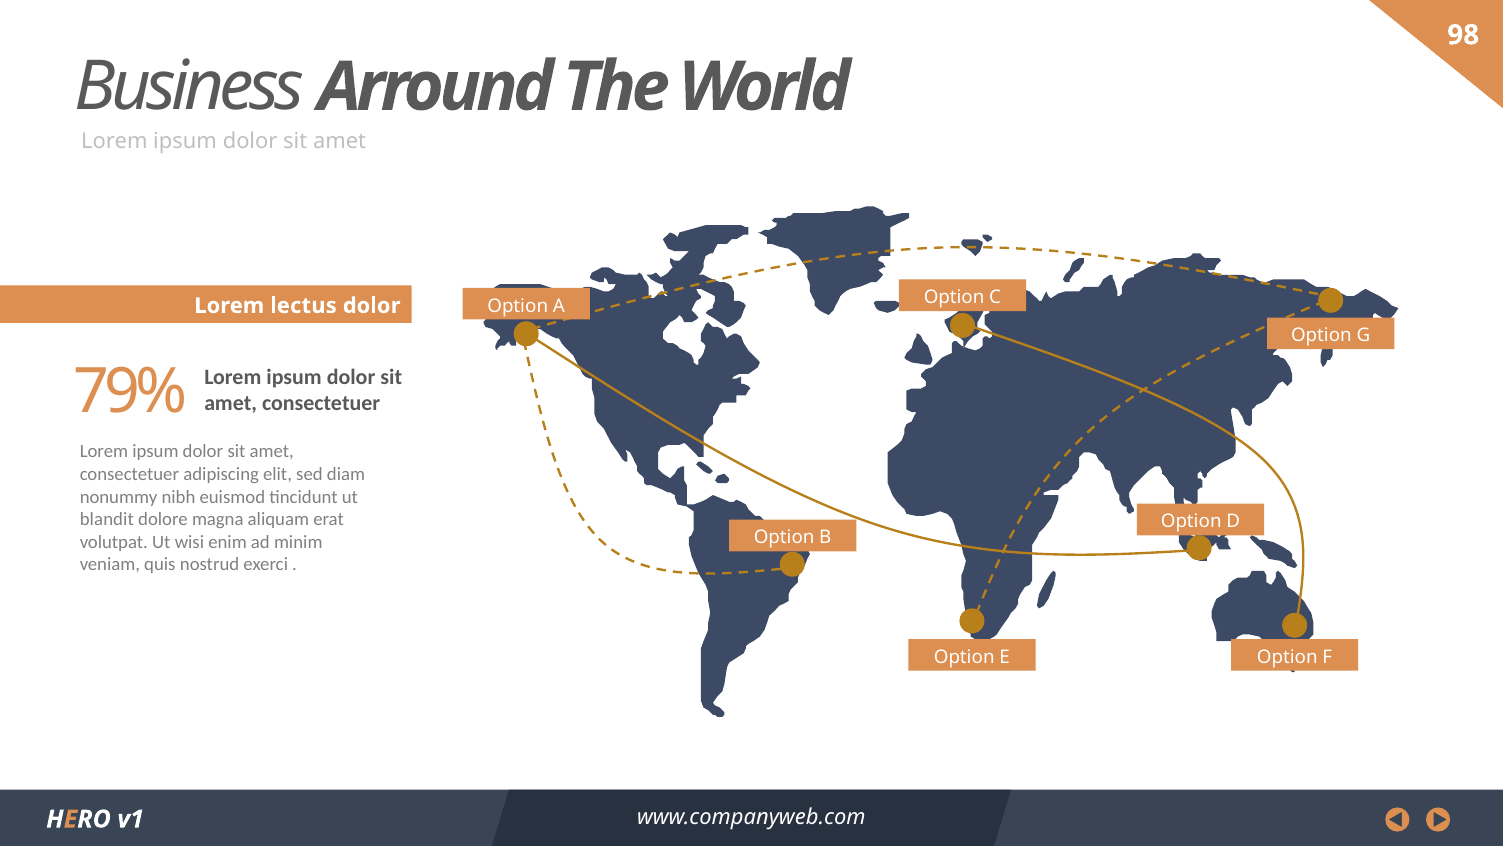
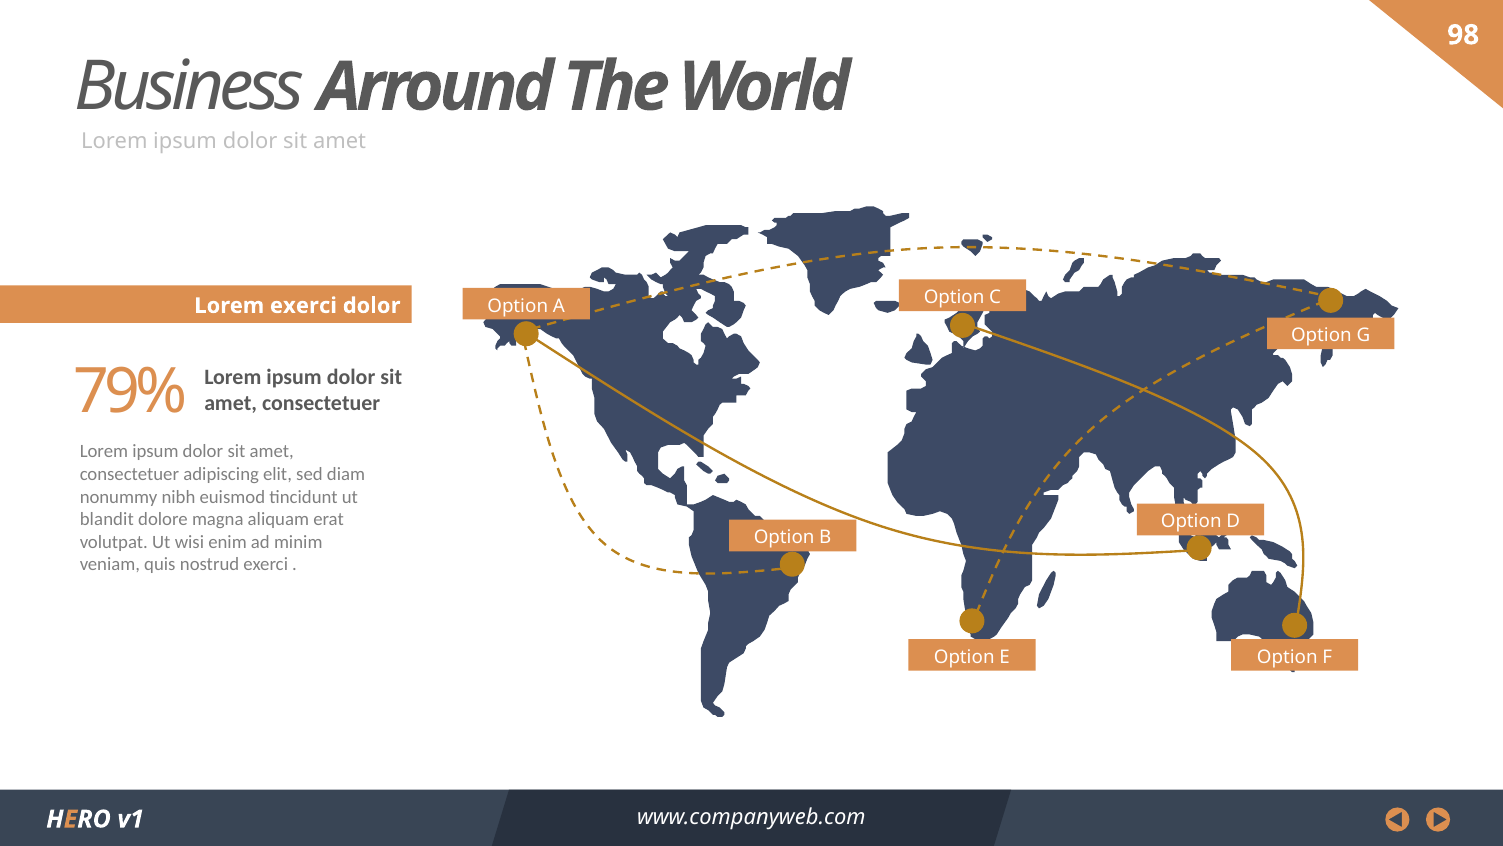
Lorem lectus: lectus -> exerci
